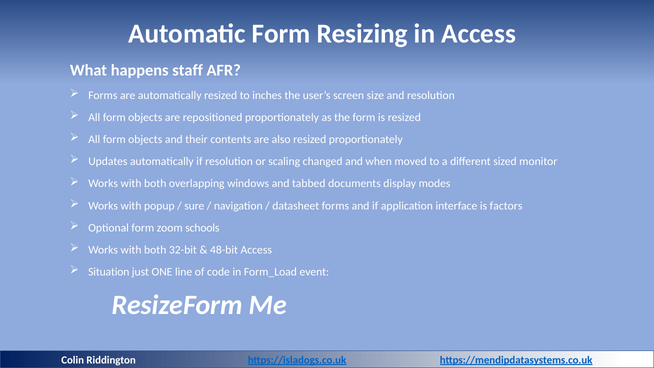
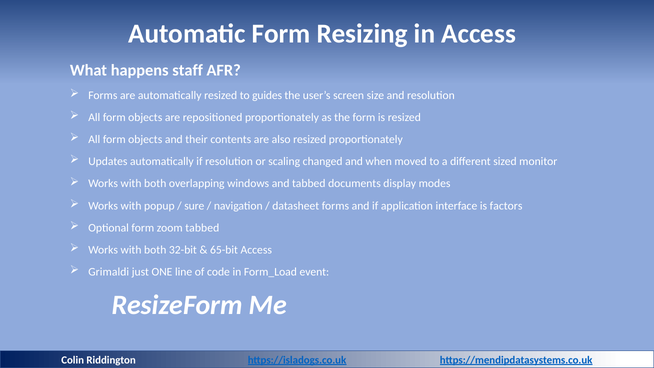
inches: inches -> guides
zoom schools: schools -> tabbed
48-bit: 48-bit -> 65-bit
Situation: Situation -> Grimaldi
